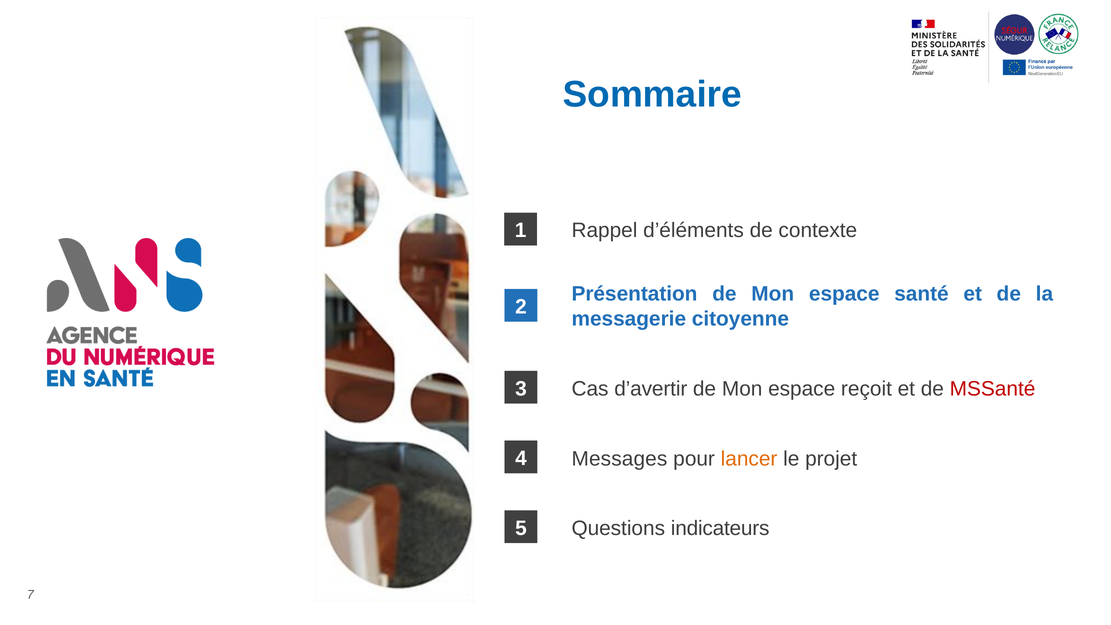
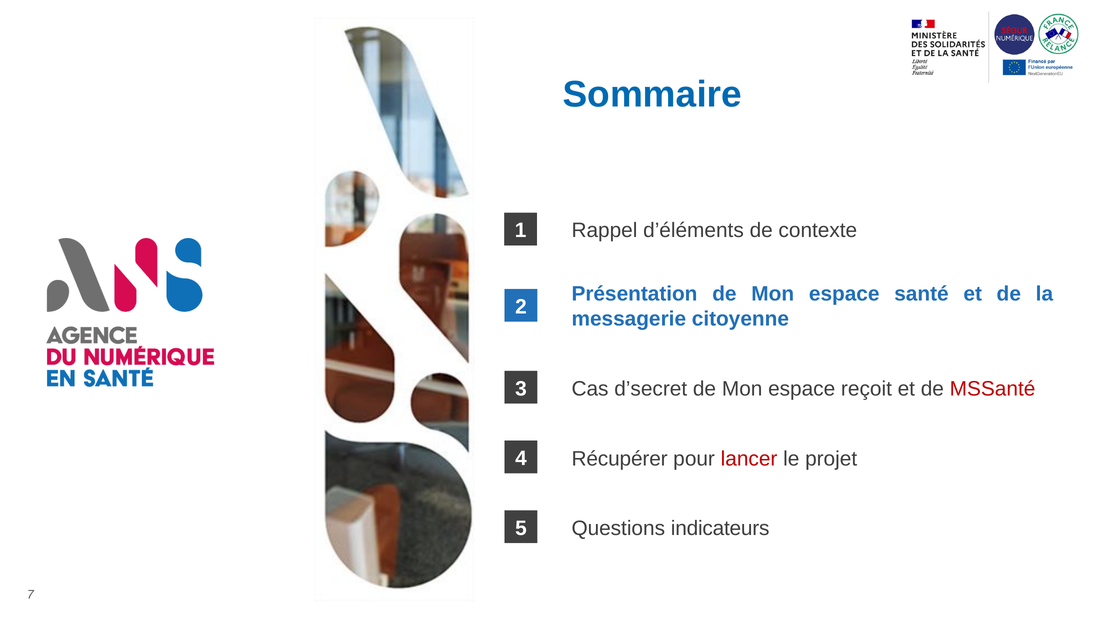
d’avertir: d’avertir -> d’secret
Messages: Messages -> Récupérer
lancer colour: orange -> red
